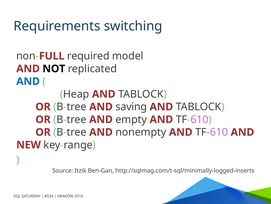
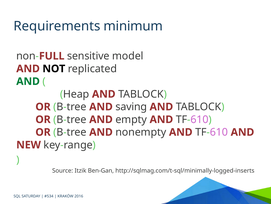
switching: switching -> minimum
required: required -> sensitive
AND at (28, 81) colour: blue -> green
